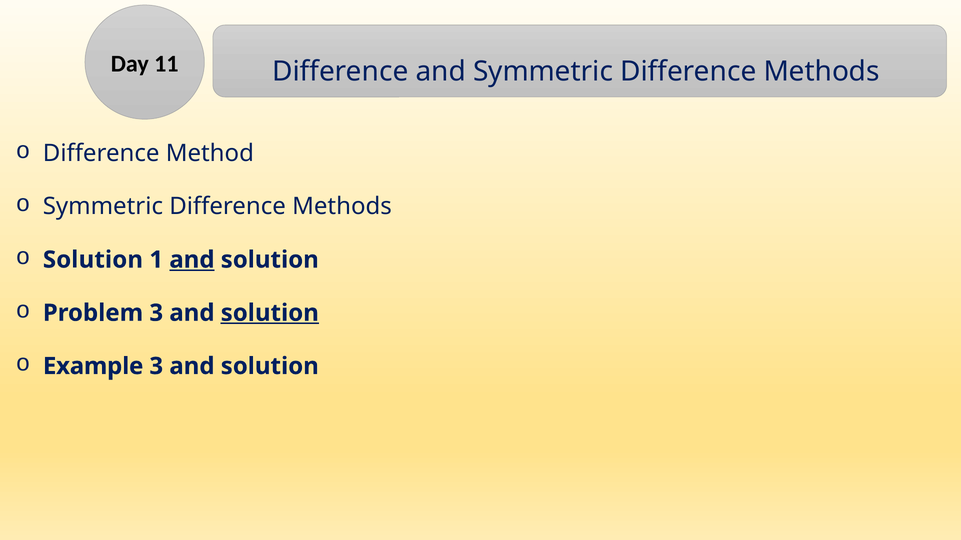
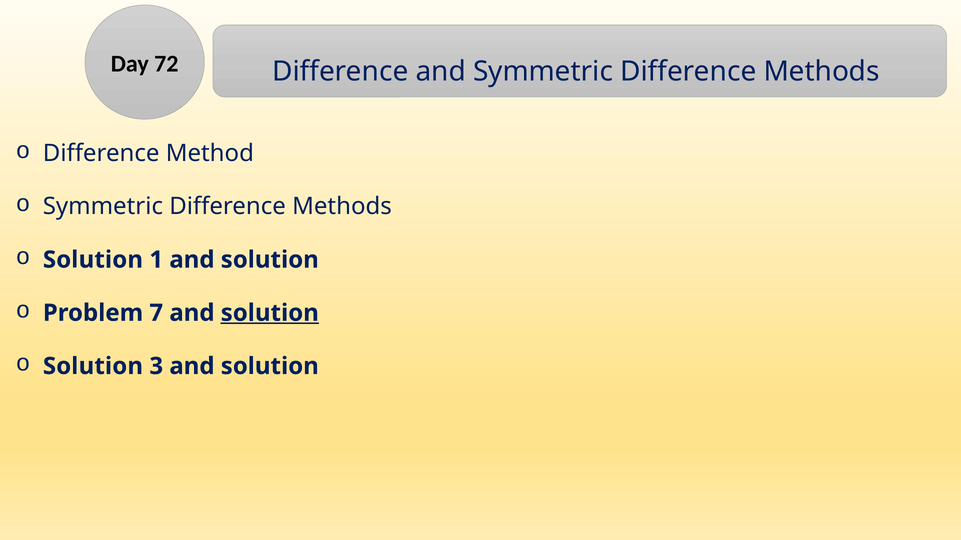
11: 11 -> 72
and at (192, 260) underline: present -> none
Problem 3: 3 -> 7
Example at (93, 367): Example -> Solution
